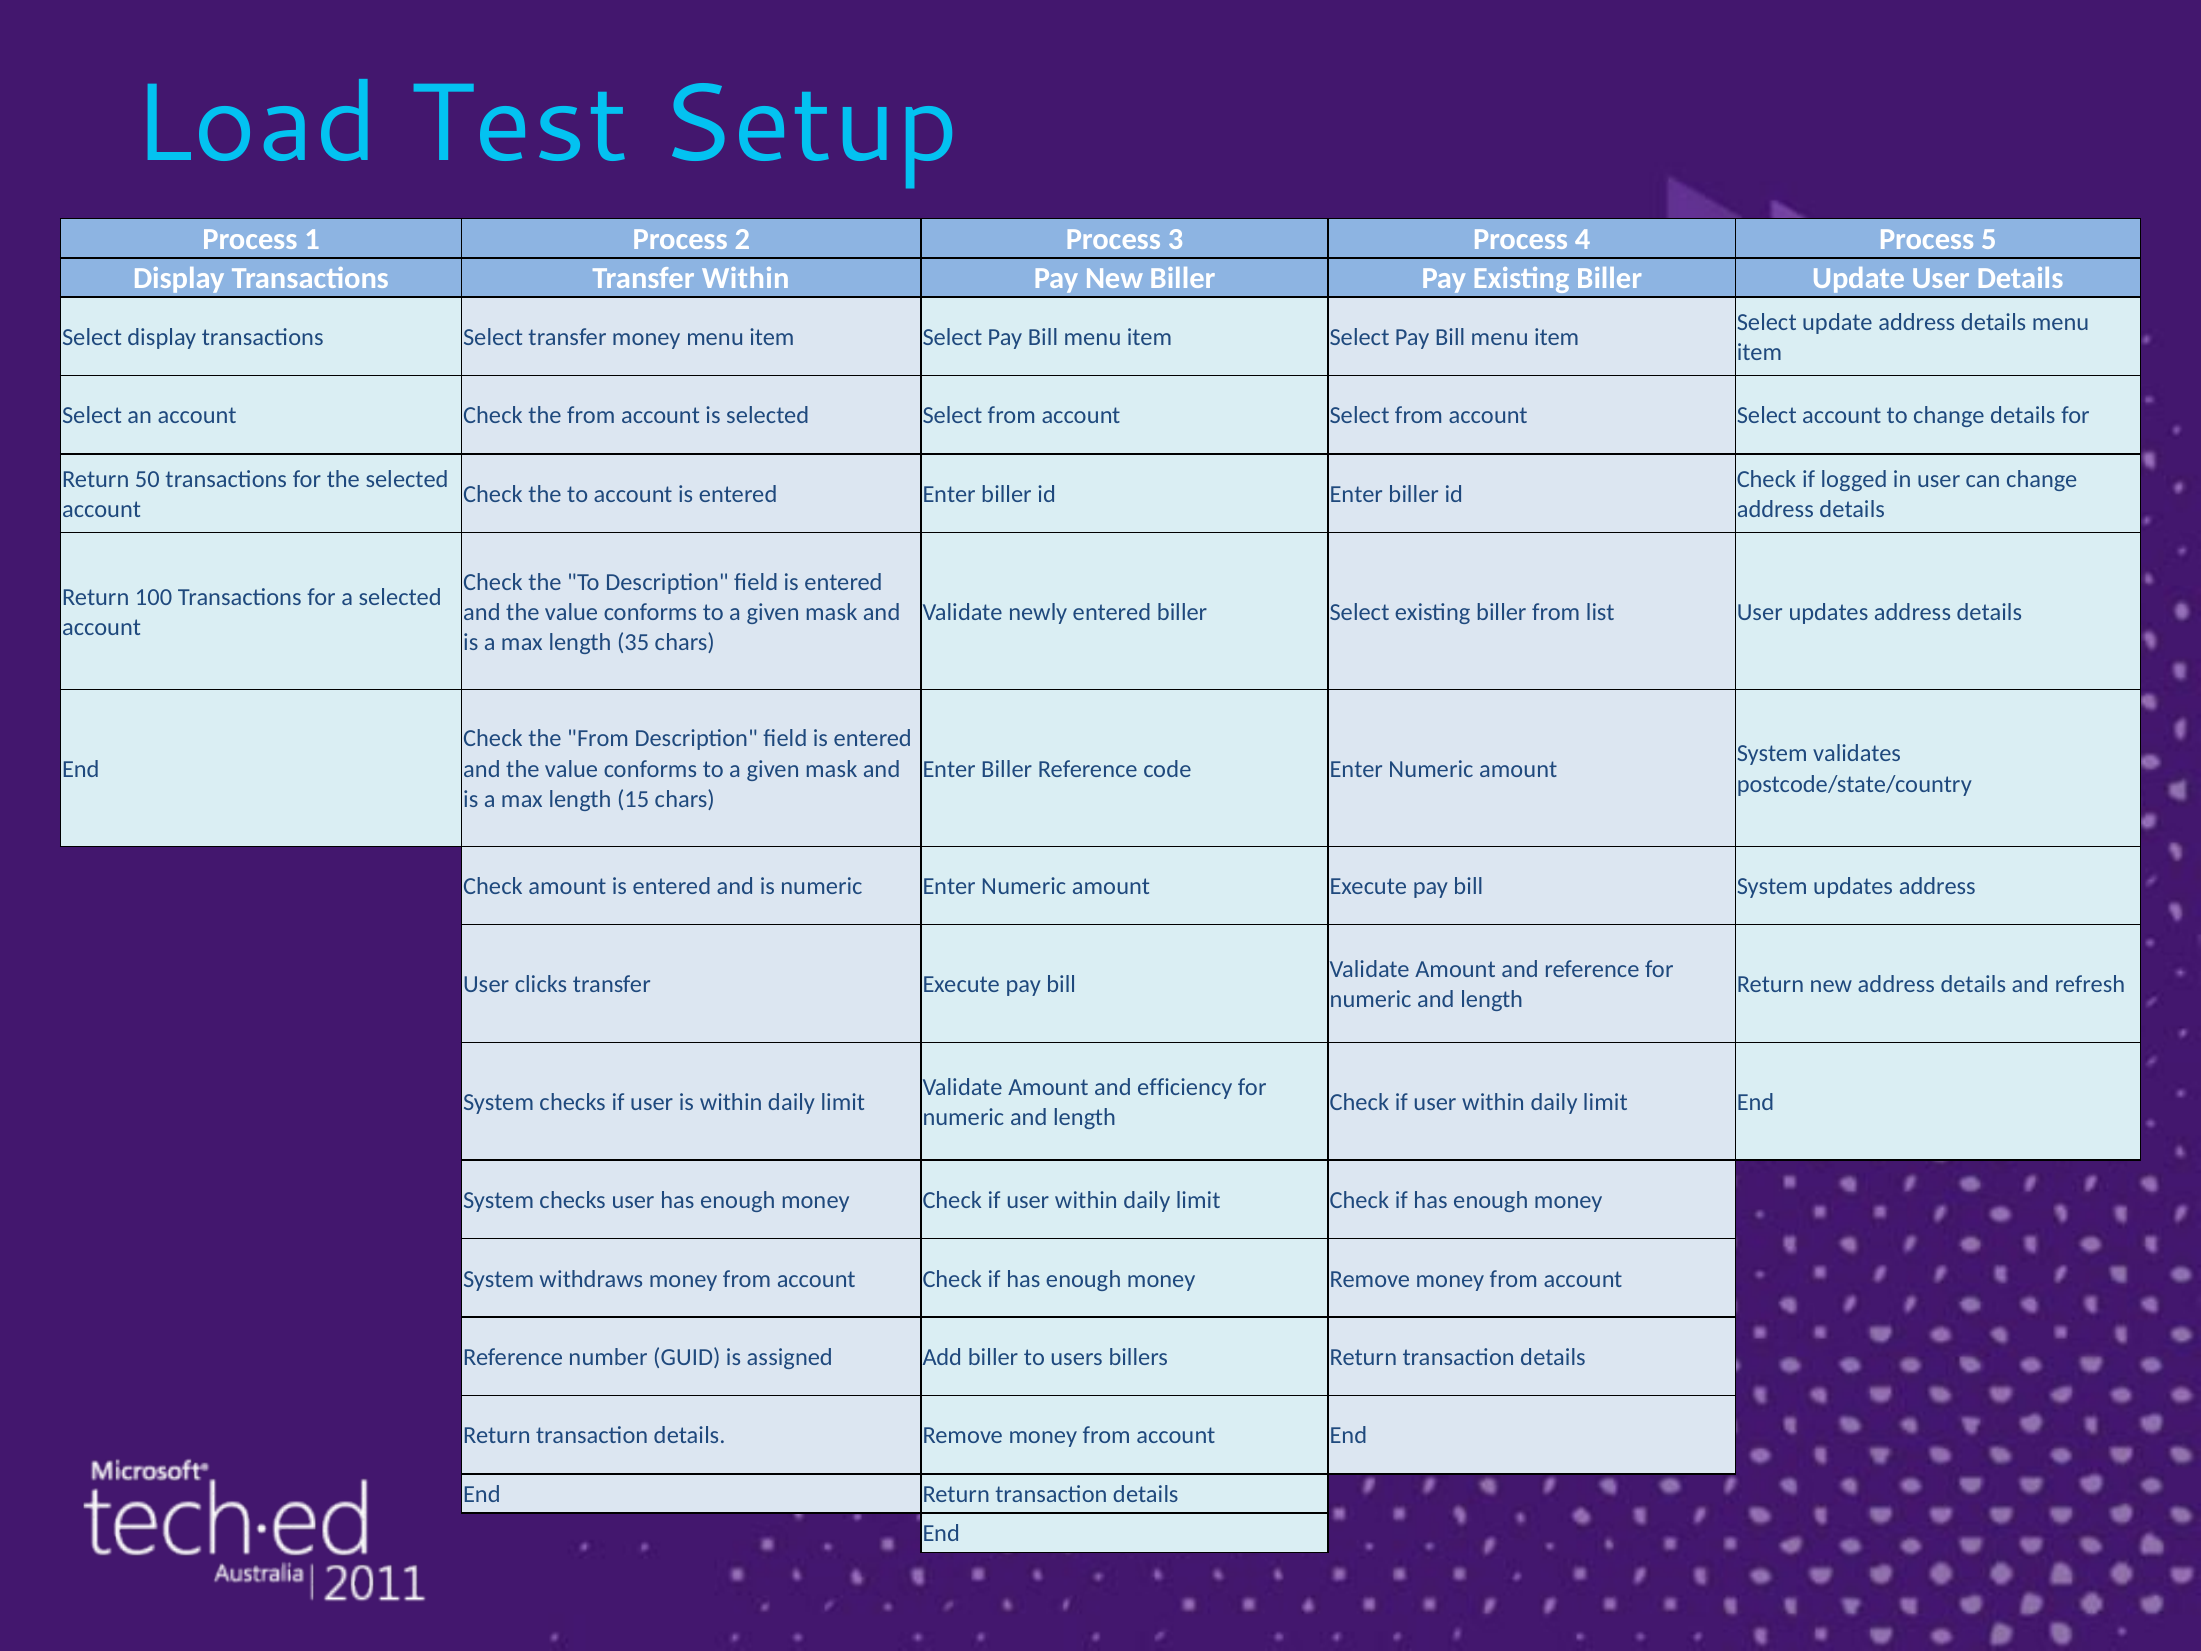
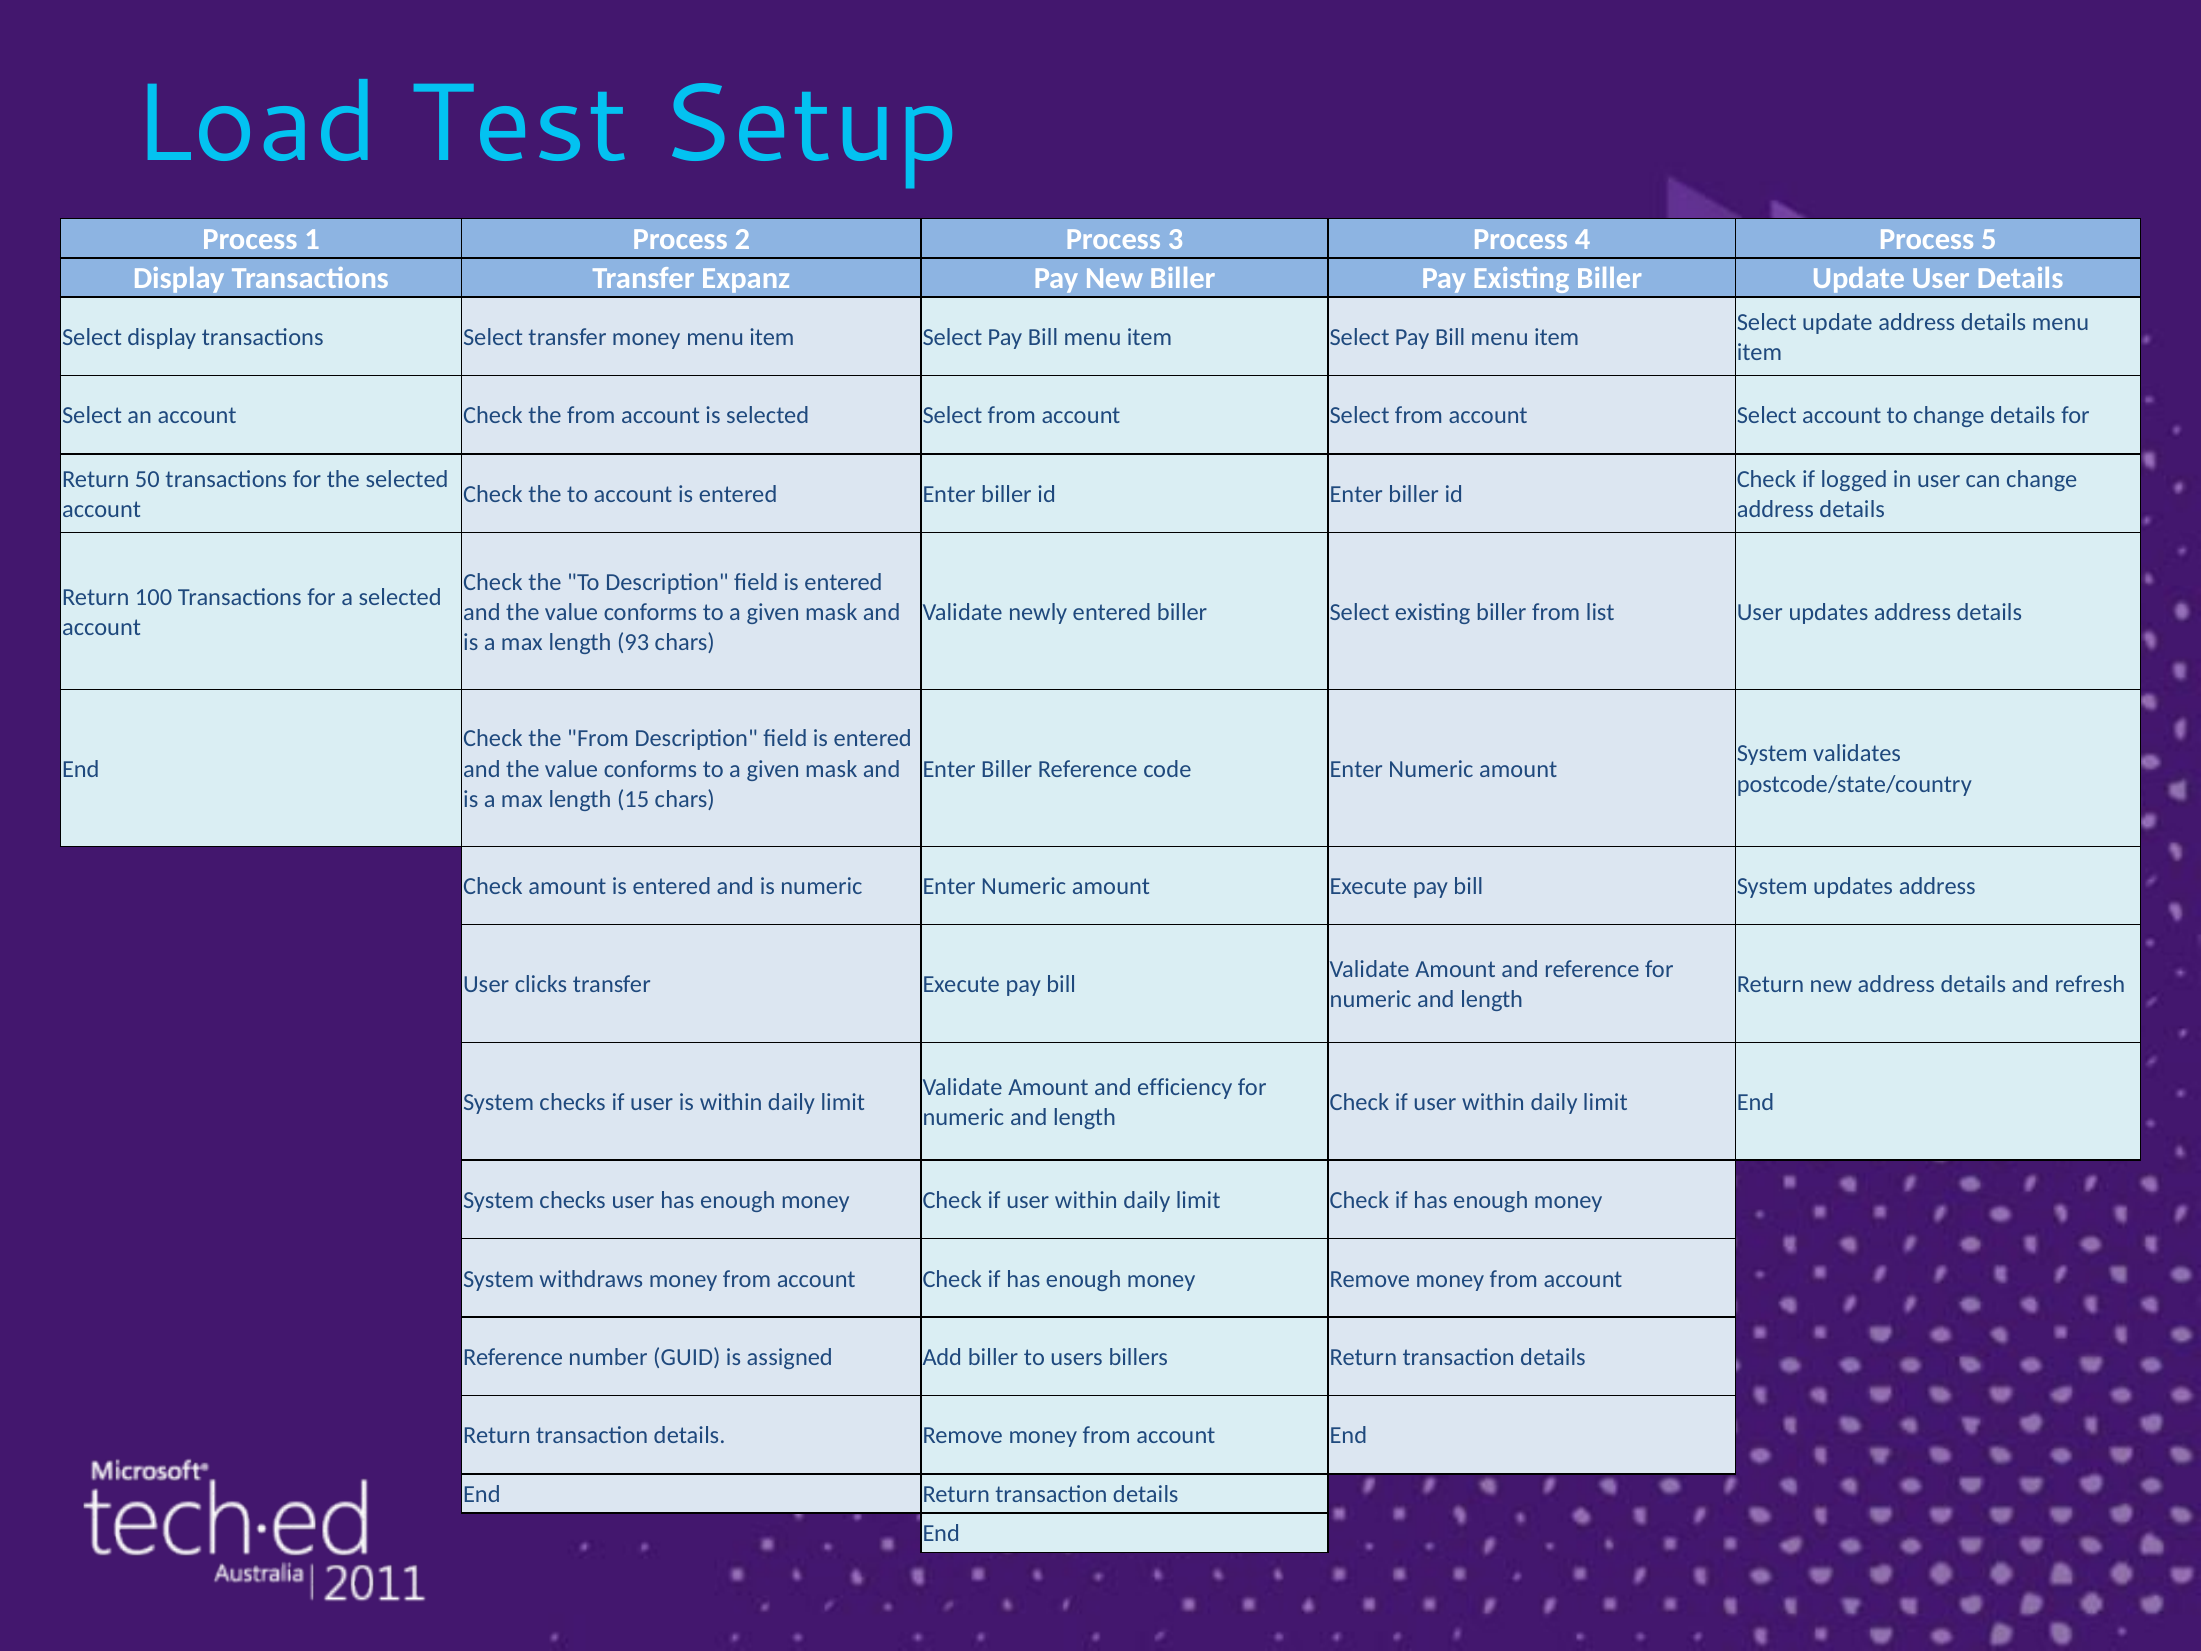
Transfer Within: Within -> Expanz
35: 35 -> 93
